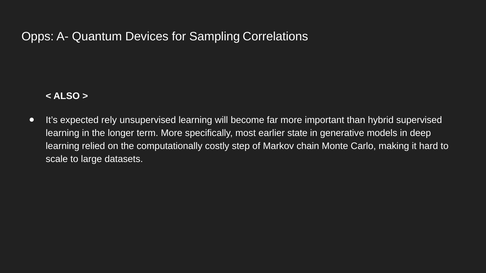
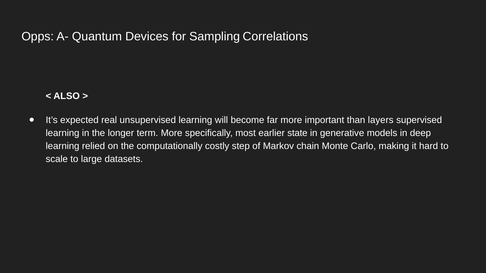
rely: rely -> real
hybrid: hybrid -> layers
